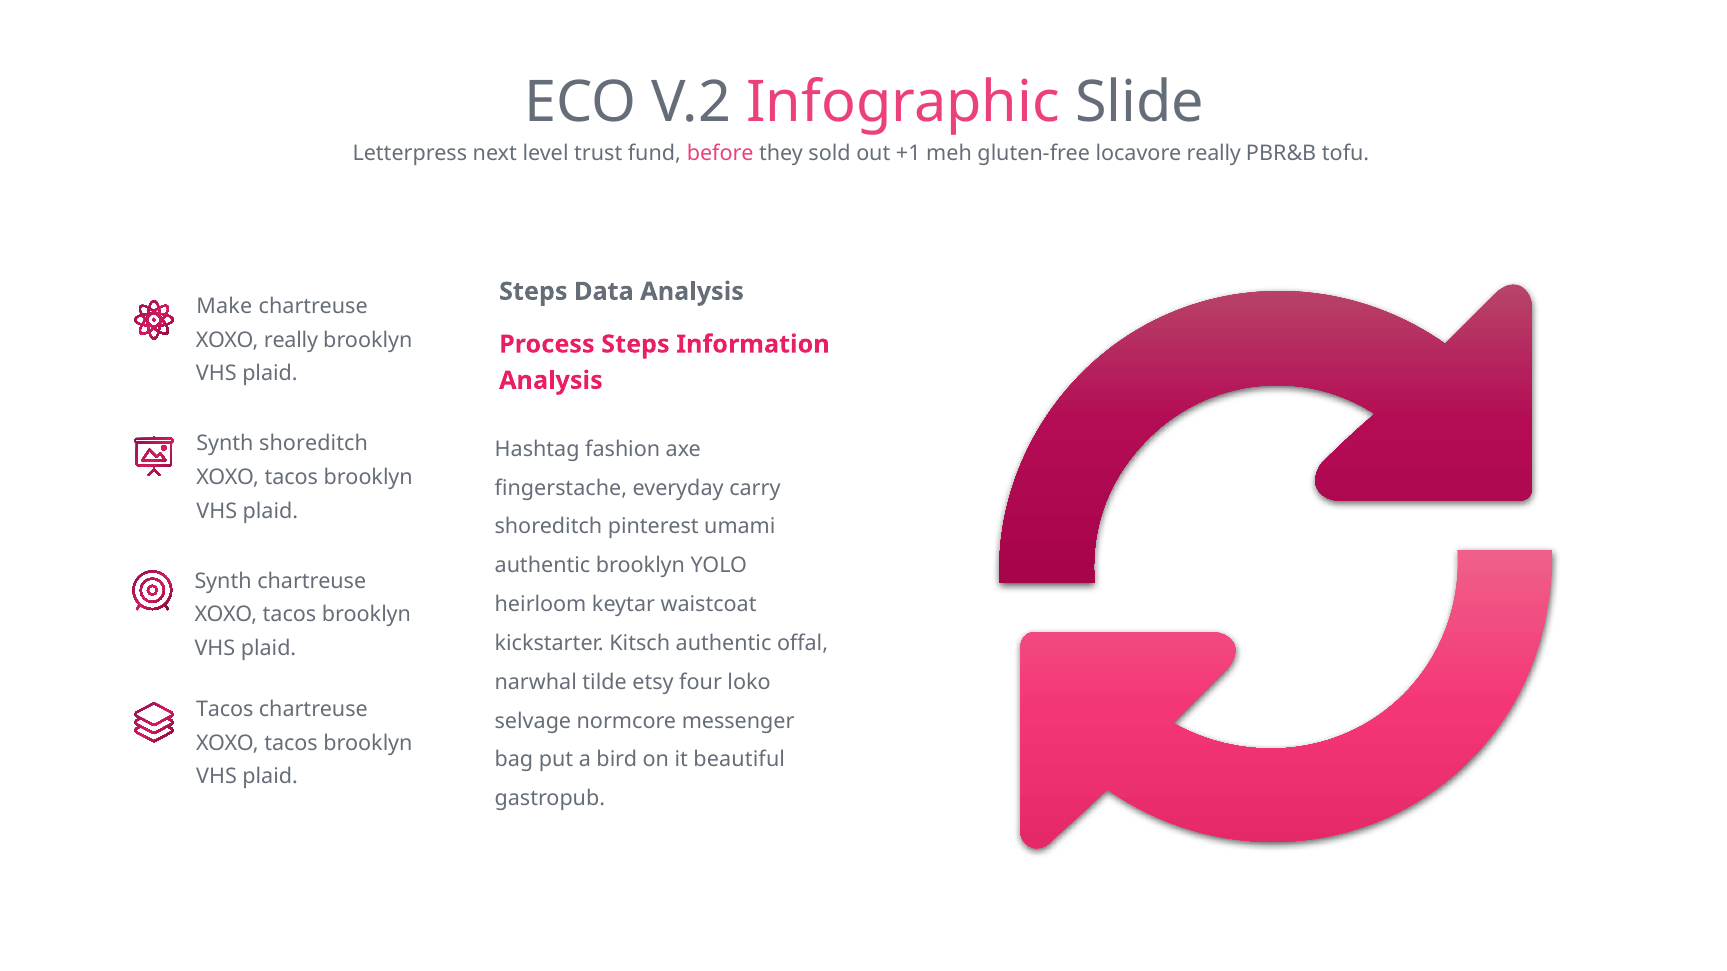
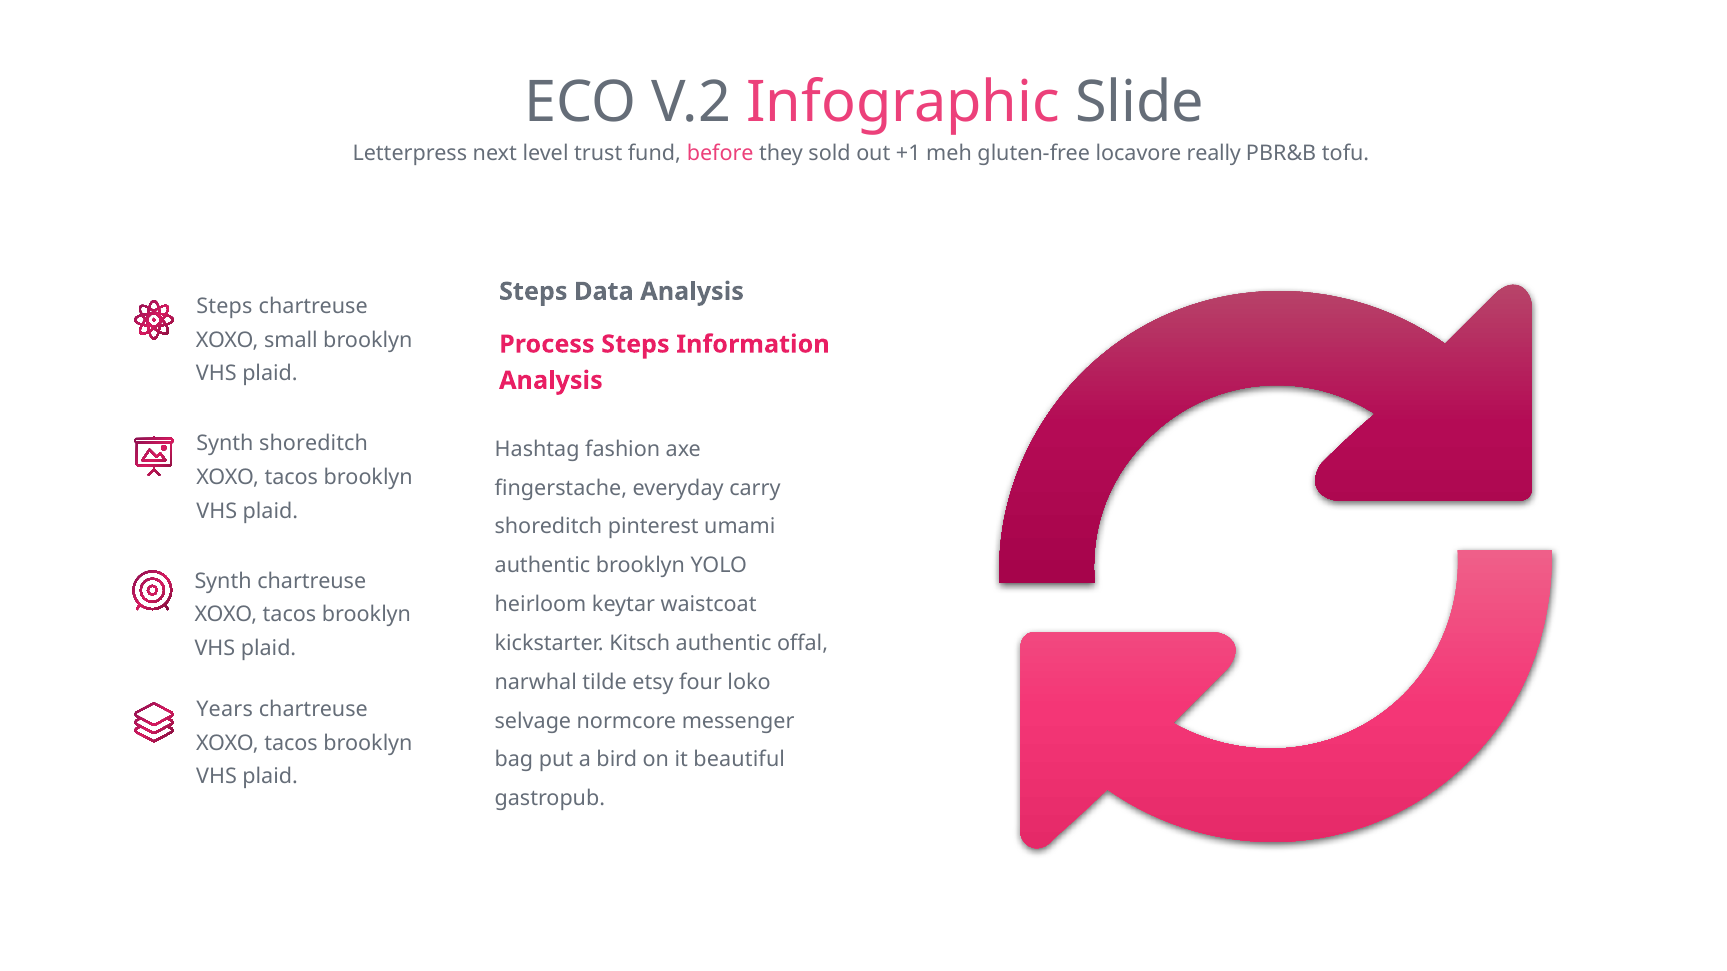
Make at (224, 307): Make -> Steps
XOXO really: really -> small
Tacos at (225, 710): Tacos -> Years
